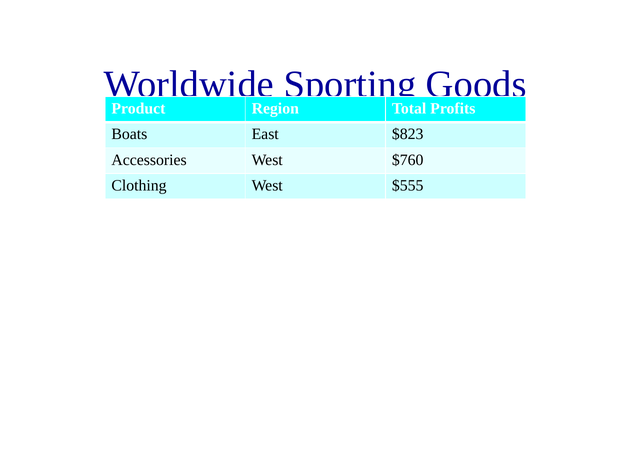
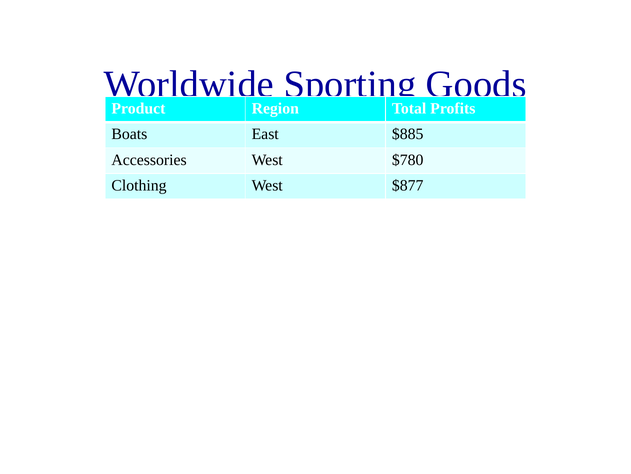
$823: $823 -> $885
$760: $760 -> $780
$555: $555 -> $877
